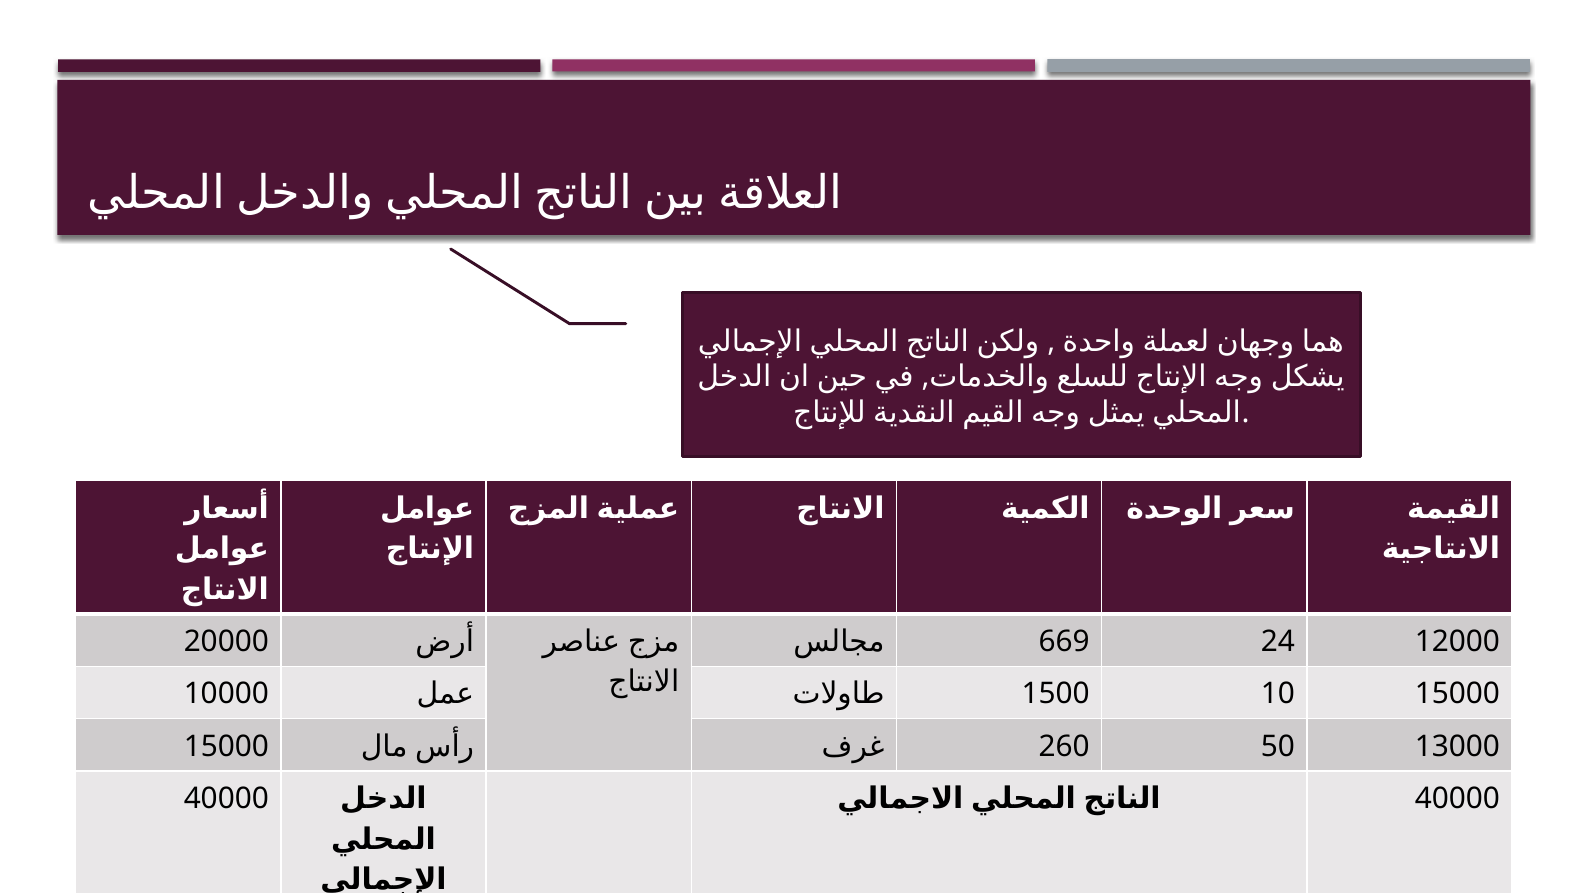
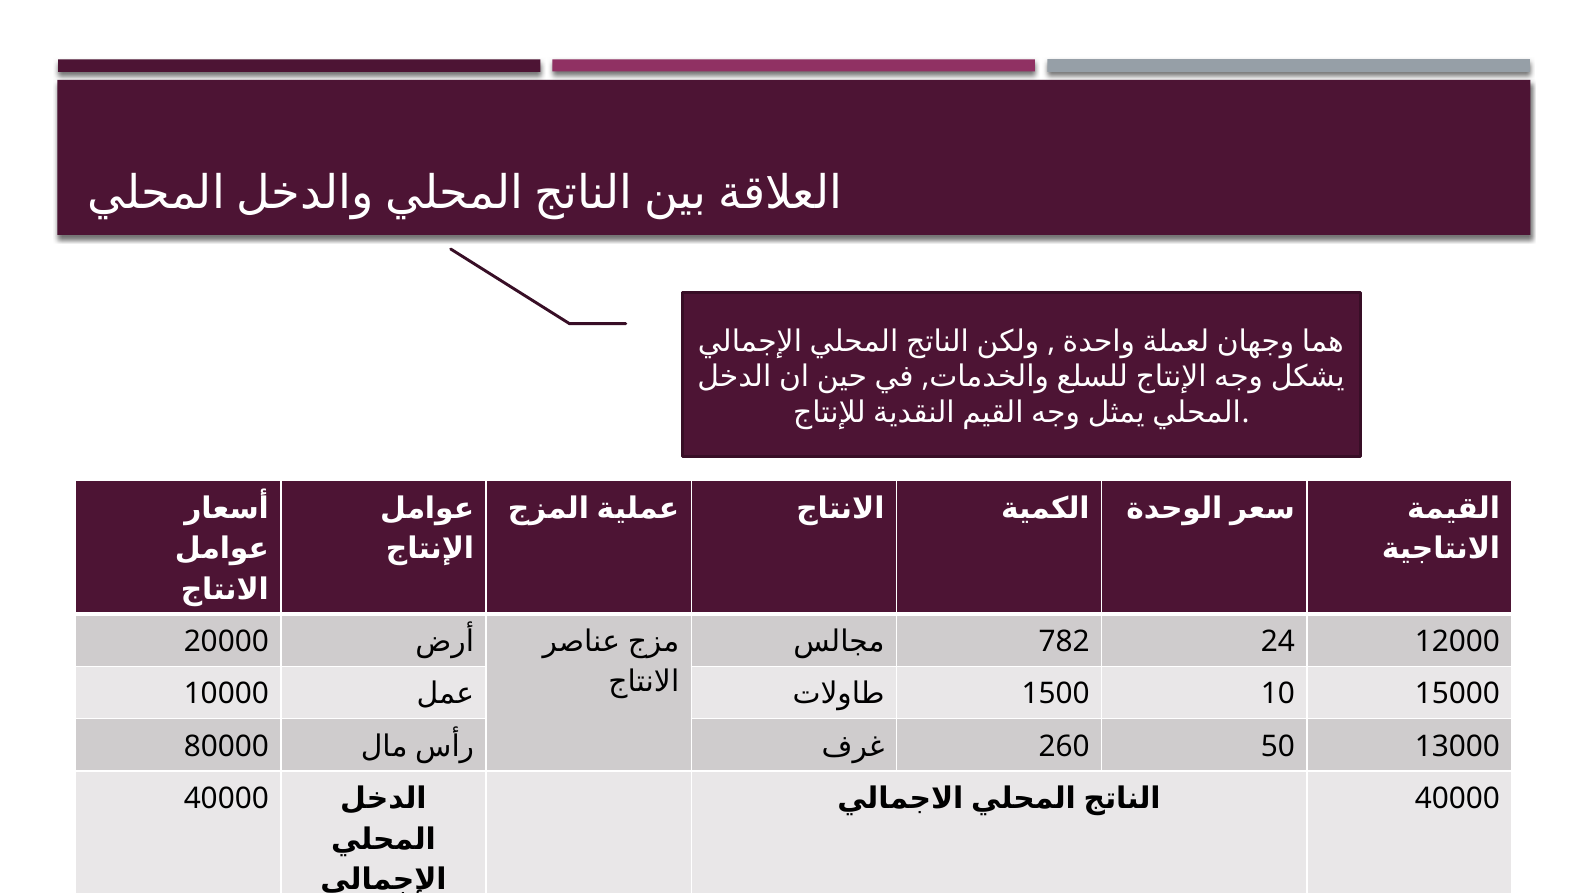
669: 669 -> 782
15000 at (226, 747): 15000 -> 80000
